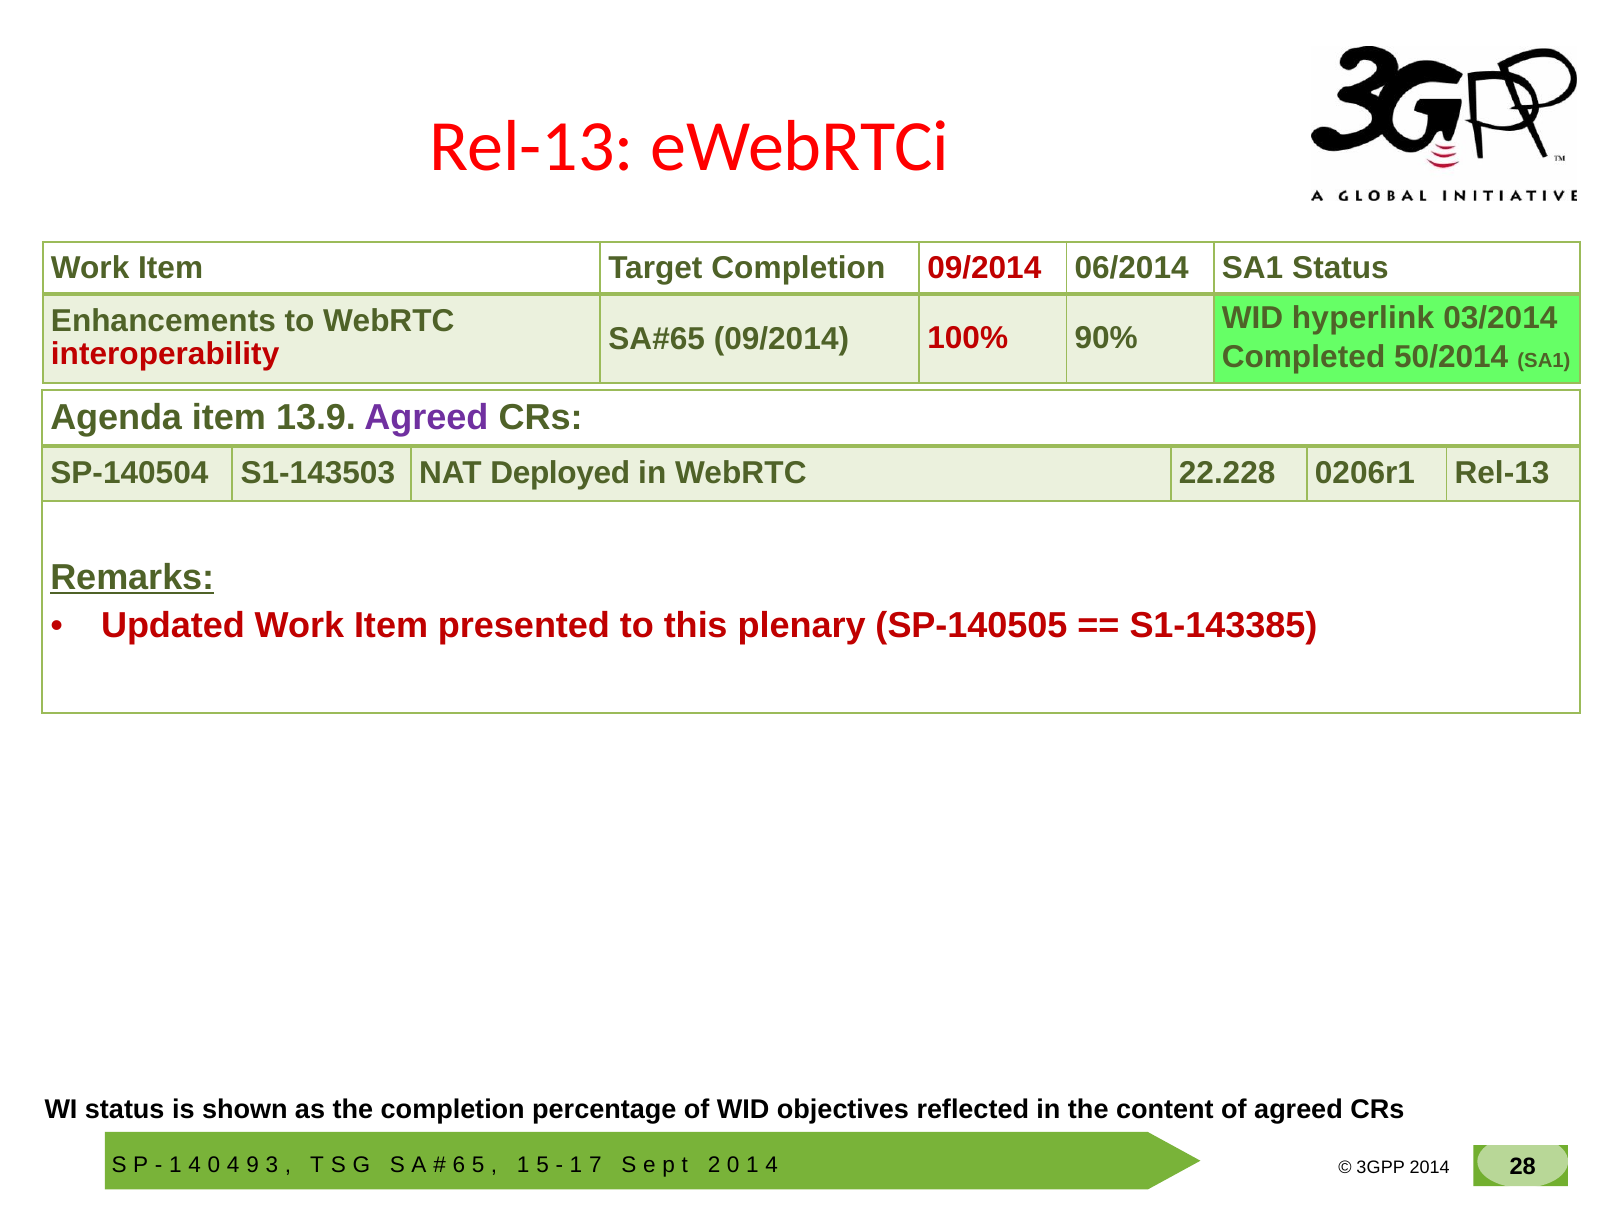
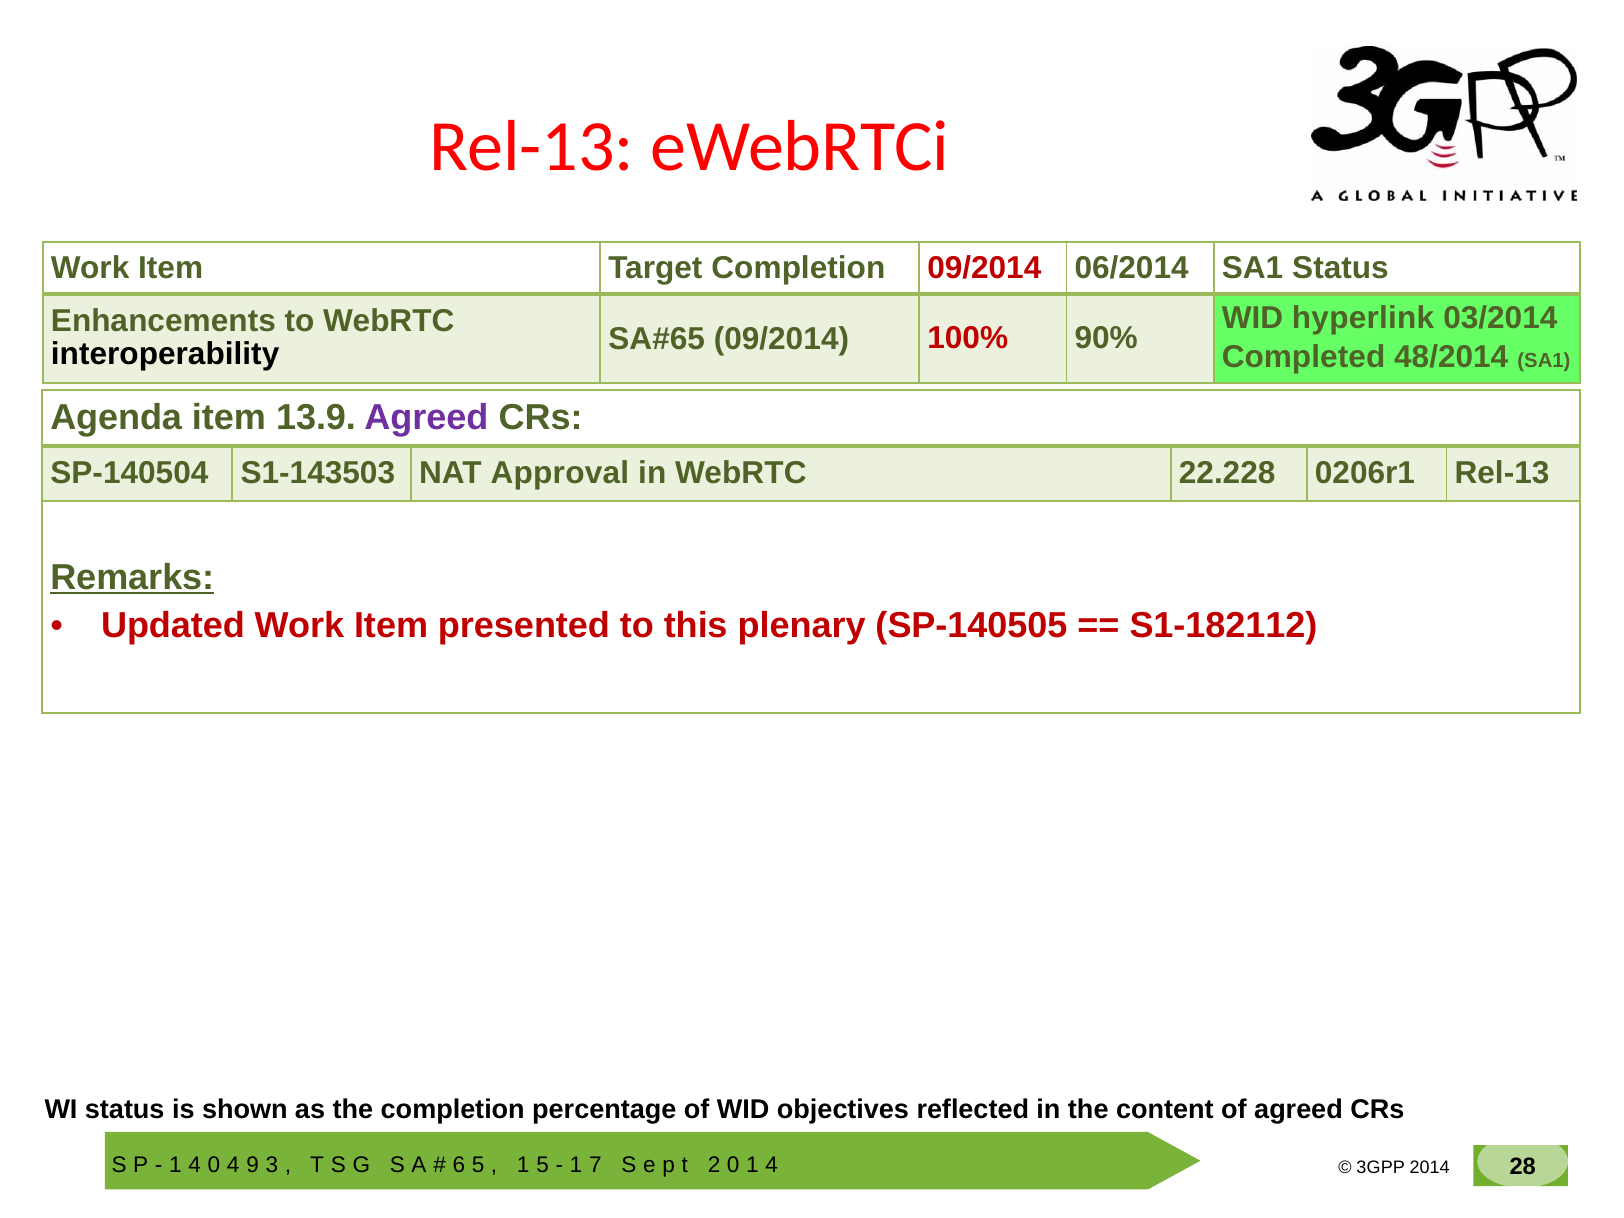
interoperability colour: red -> black
50/2014: 50/2014 -> 48/2014
Deployed: Deployed -> Approval
S1-143385: S1-143385 -> S1-182112
